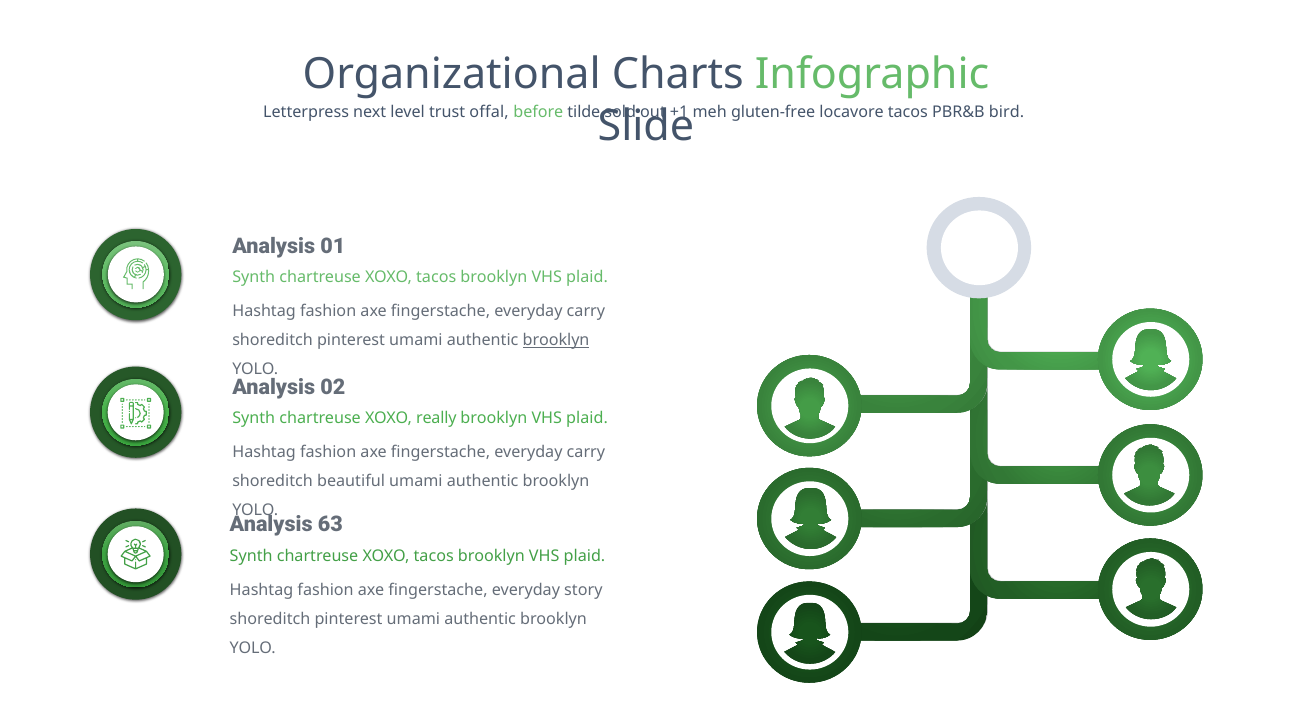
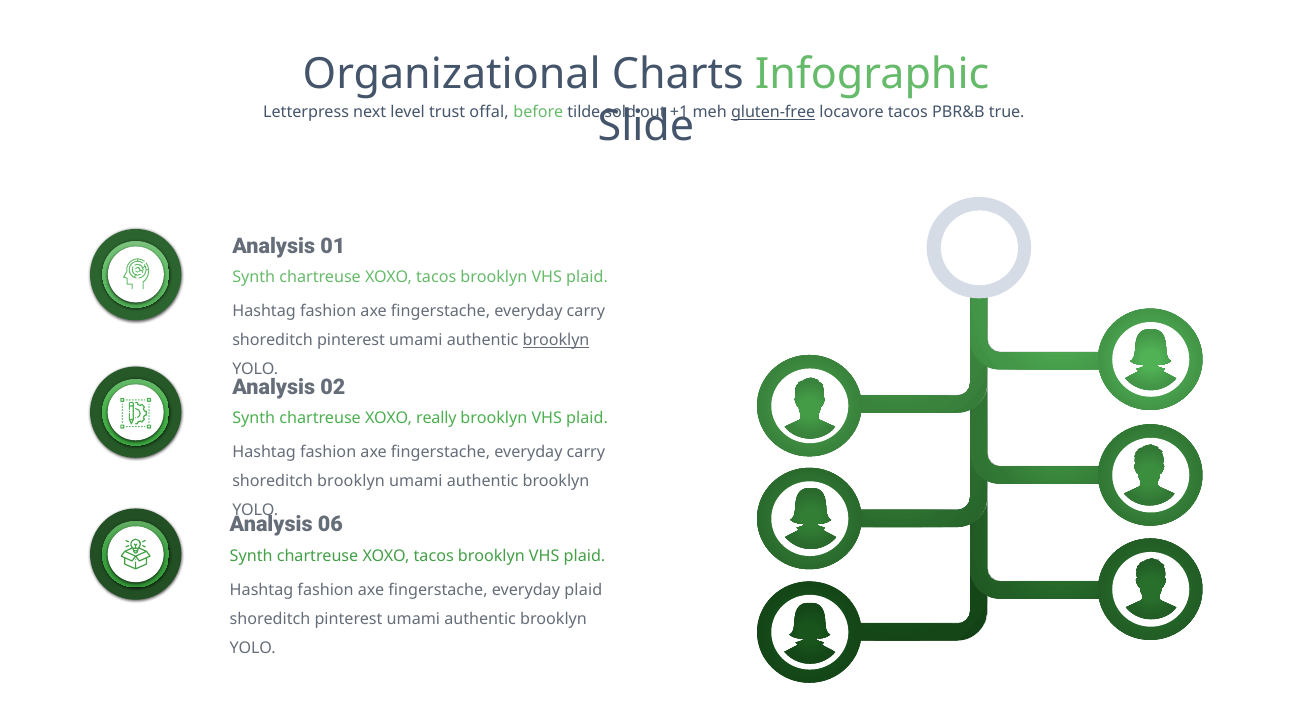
gluten-free underline: none -> present
bird: bird -> true
shoreditch beautiful: beautiful -> brooklyn
63: 63 -> 06
everyday story: story -> plaid
